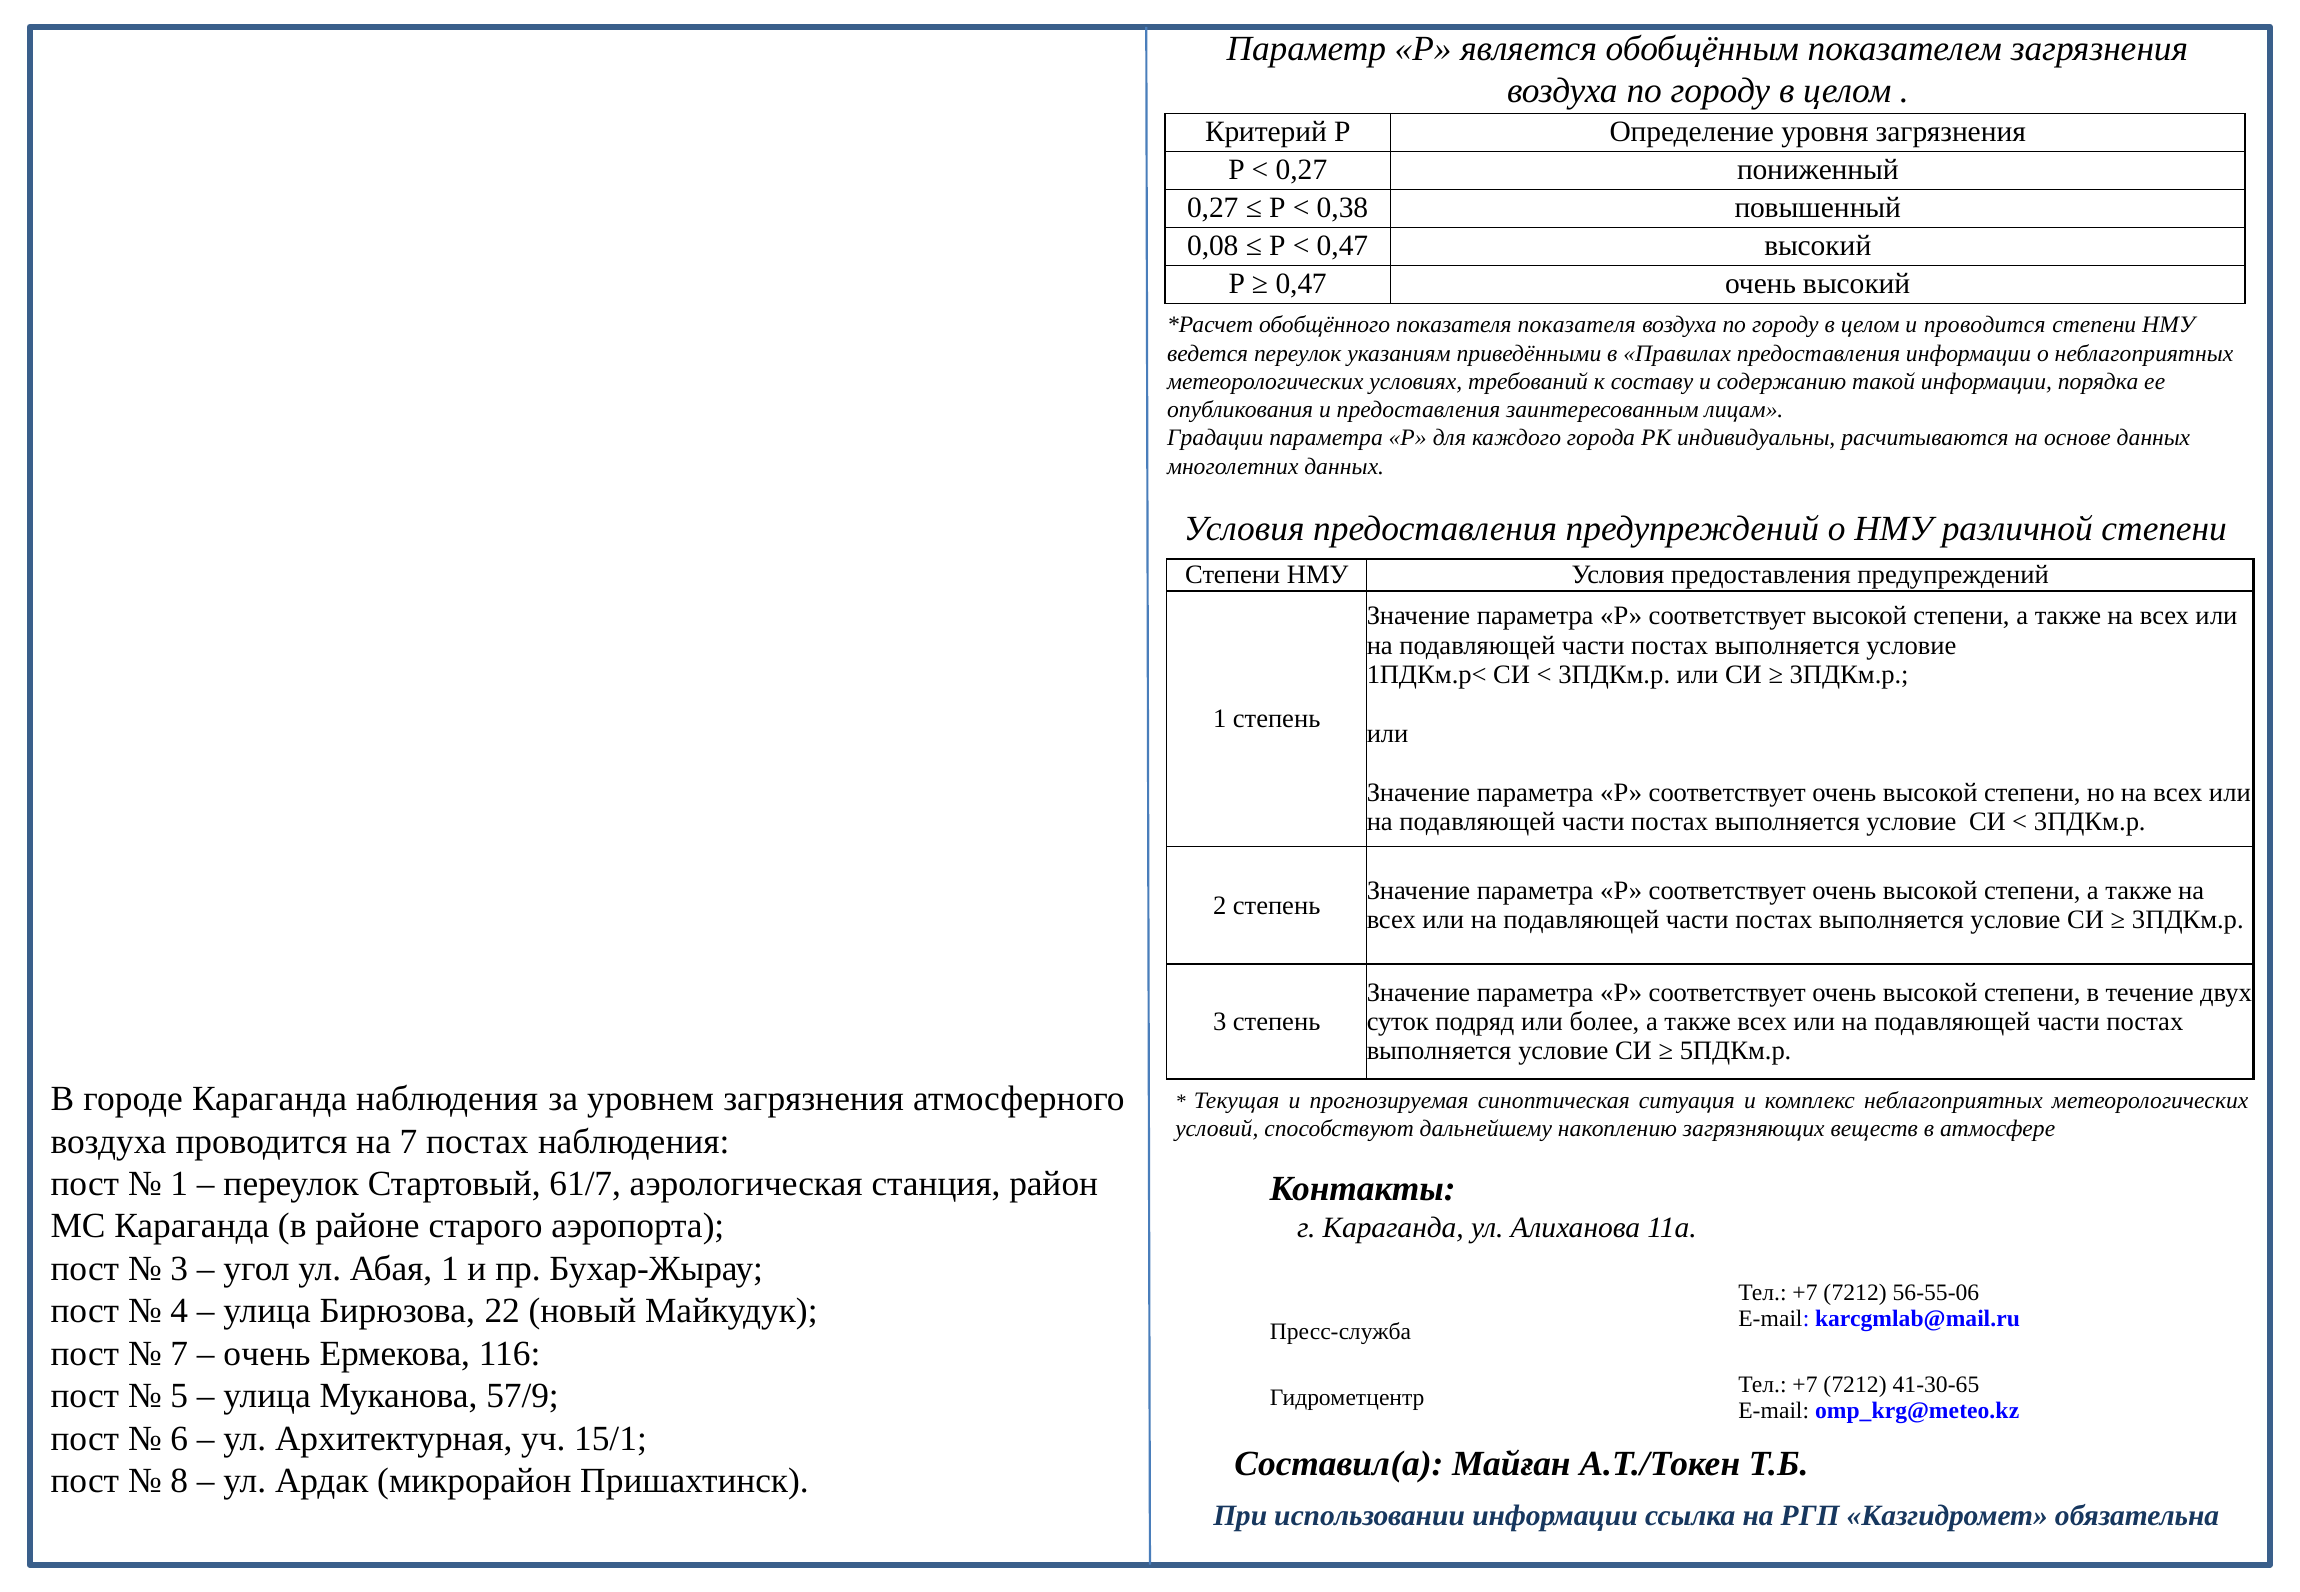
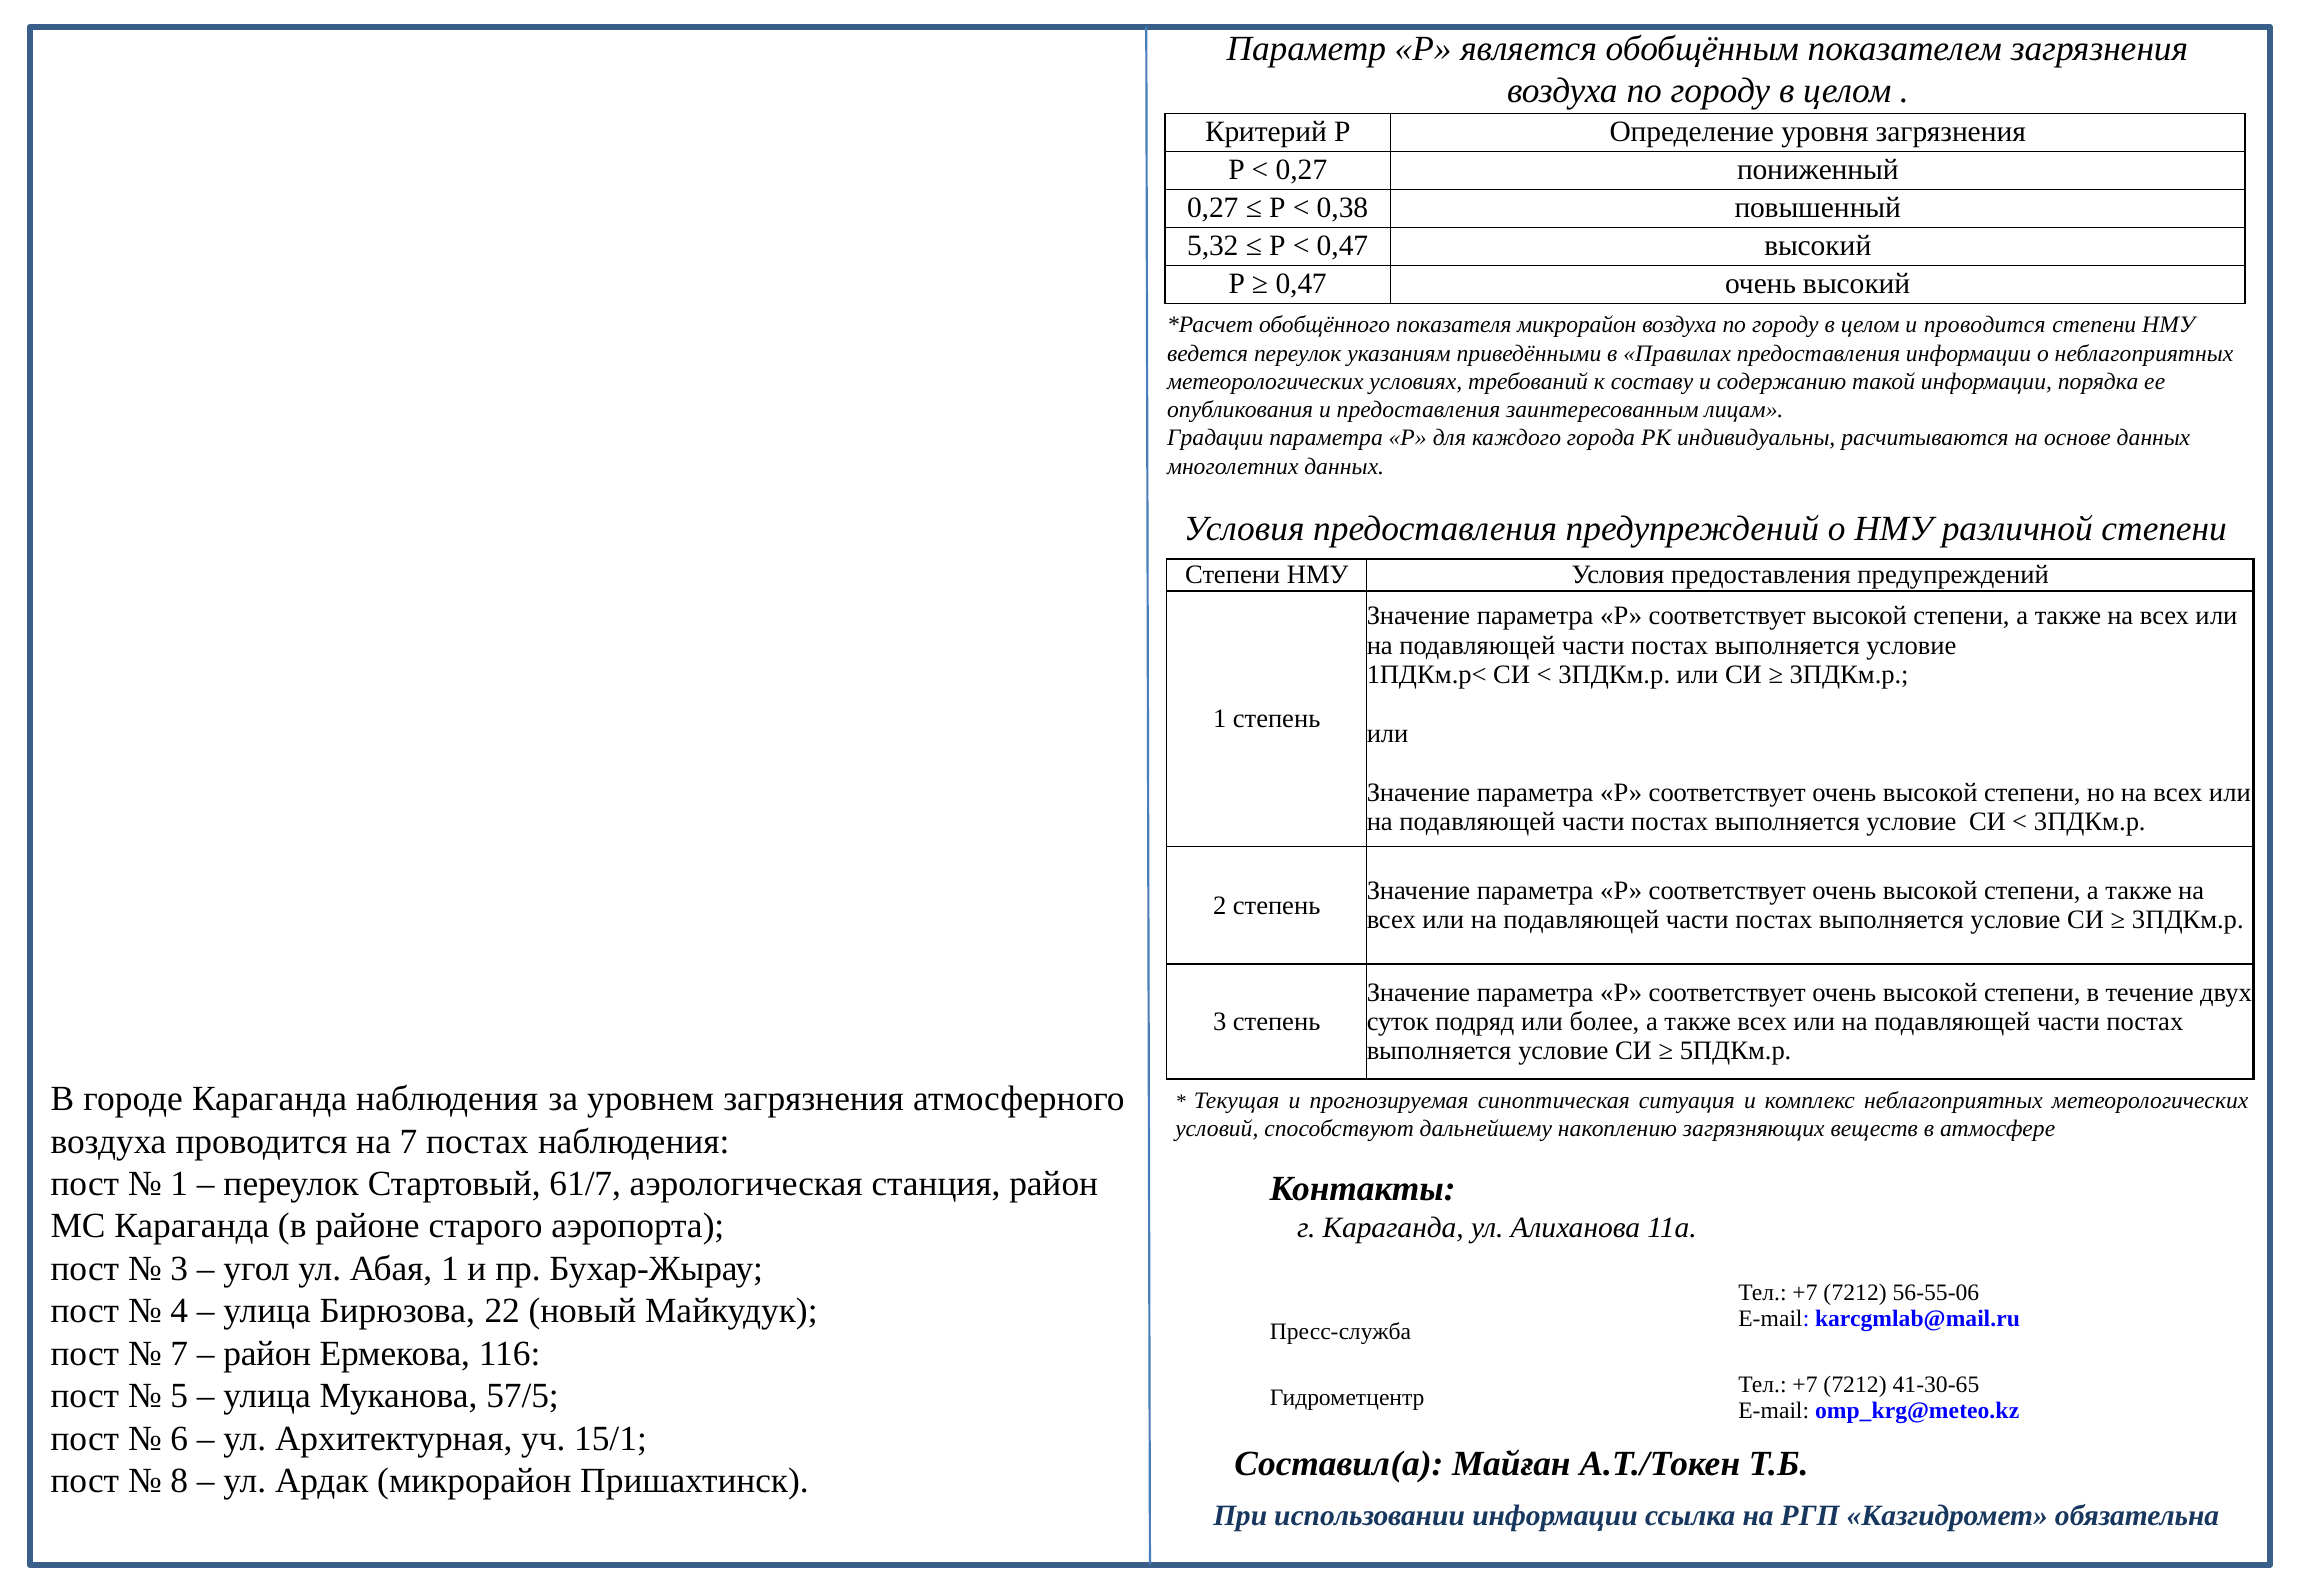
0,08: 0,08 -> 5,32
показателя показателя: показателя -> микрорайон
очень at (267, 1354): очень -> район
57/9: 57/9 -> 57/5
